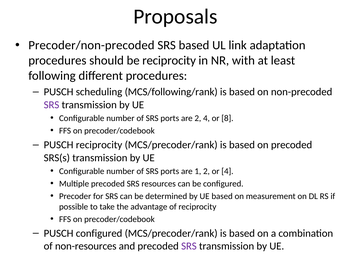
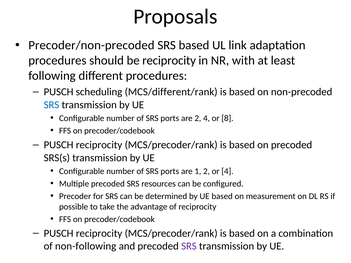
MCS/following/rank: MCS/following/rank -> MCS/different/rank
SRS at (52, 105) colour: purple -> blue
configured at (99, 234): configured -> reciprocity
non-resources: non-resources -> non-following
